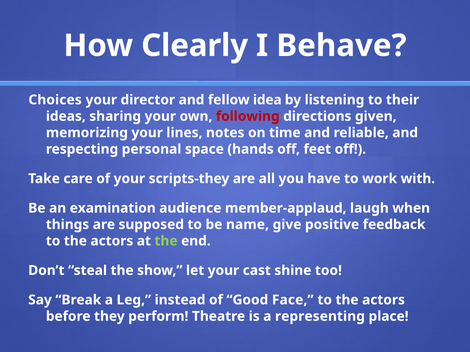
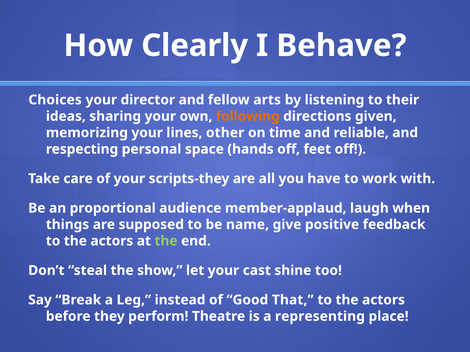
idea: idea -> arts
following colour: red -> orange
notes: notes -> other
examination: examination -> proportional
Face: Face -> That
